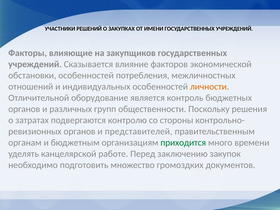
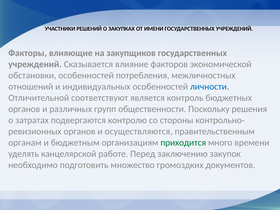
личности colour: orange -> blue
оборудование: оборудование -> соответствуют
представителей: представителей -> осуществляются
